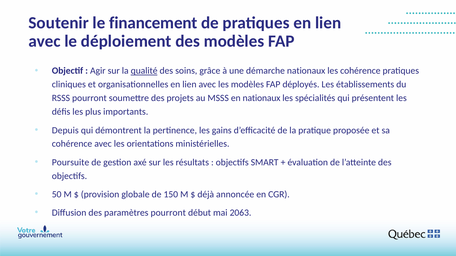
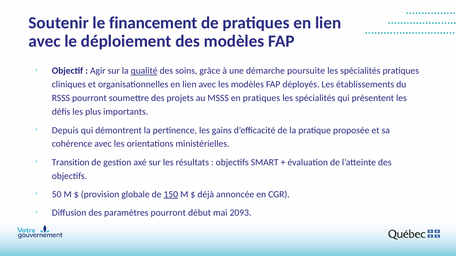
démarche nationaux: nationaux -> poursuite
cohérence at (360, 71): cohérence -> spécialités
en nationaux: nationaux -> pratiques
Poursuite: Poursuite -> Transition
150 underline: none -> present
2063: 2063 -> 2093
